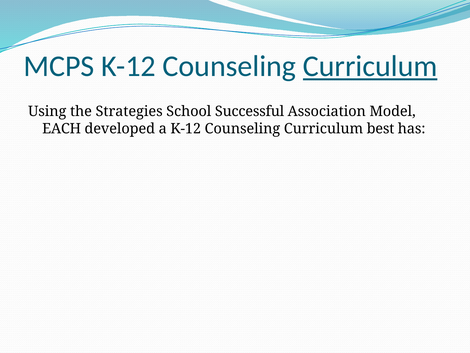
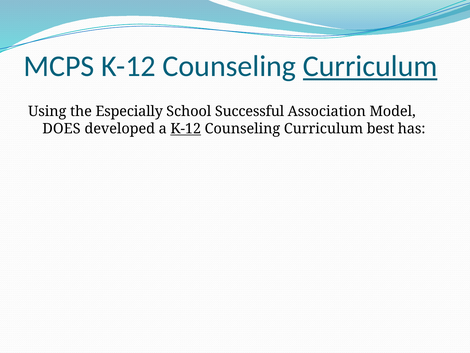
Strategies: Strategies -> Especially
EACH: EACH -> DOES
K-12 at (186, 129) underline: none -> present
